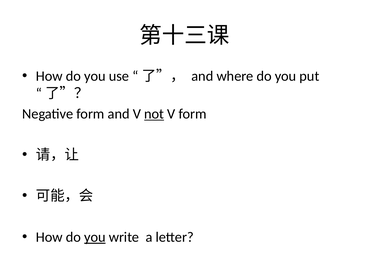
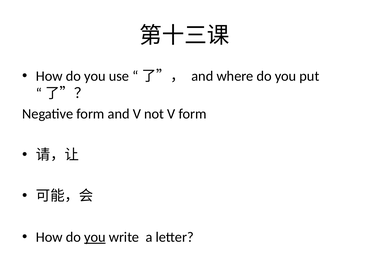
not underline: present -> none
